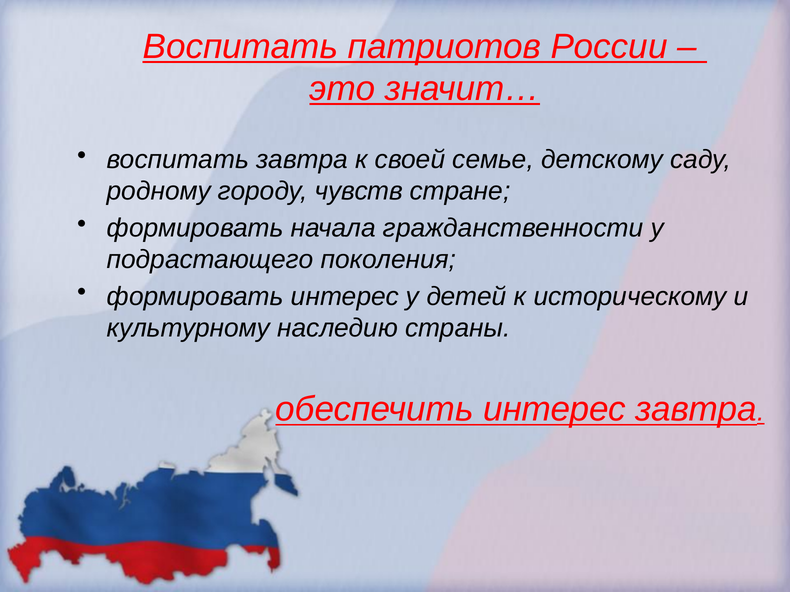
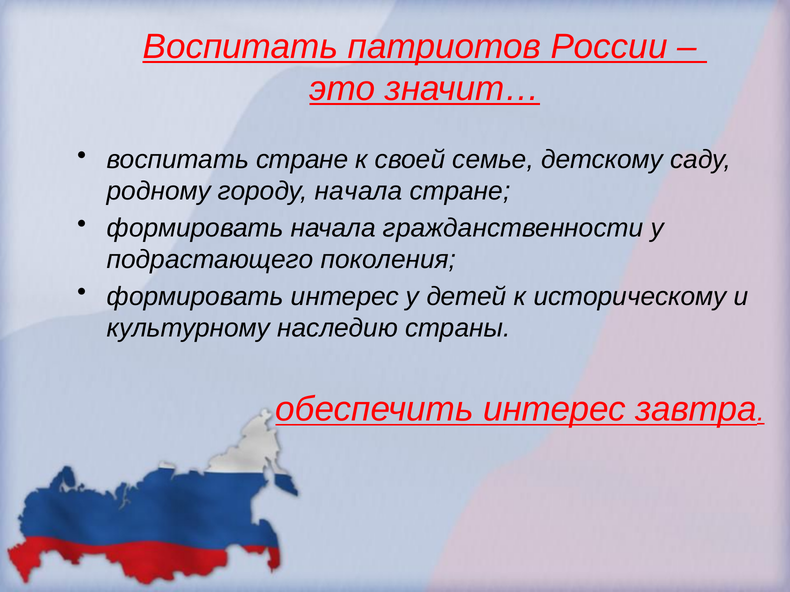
воспитать завтра: завтра -> стране
городу чувств: чувств -> начала
